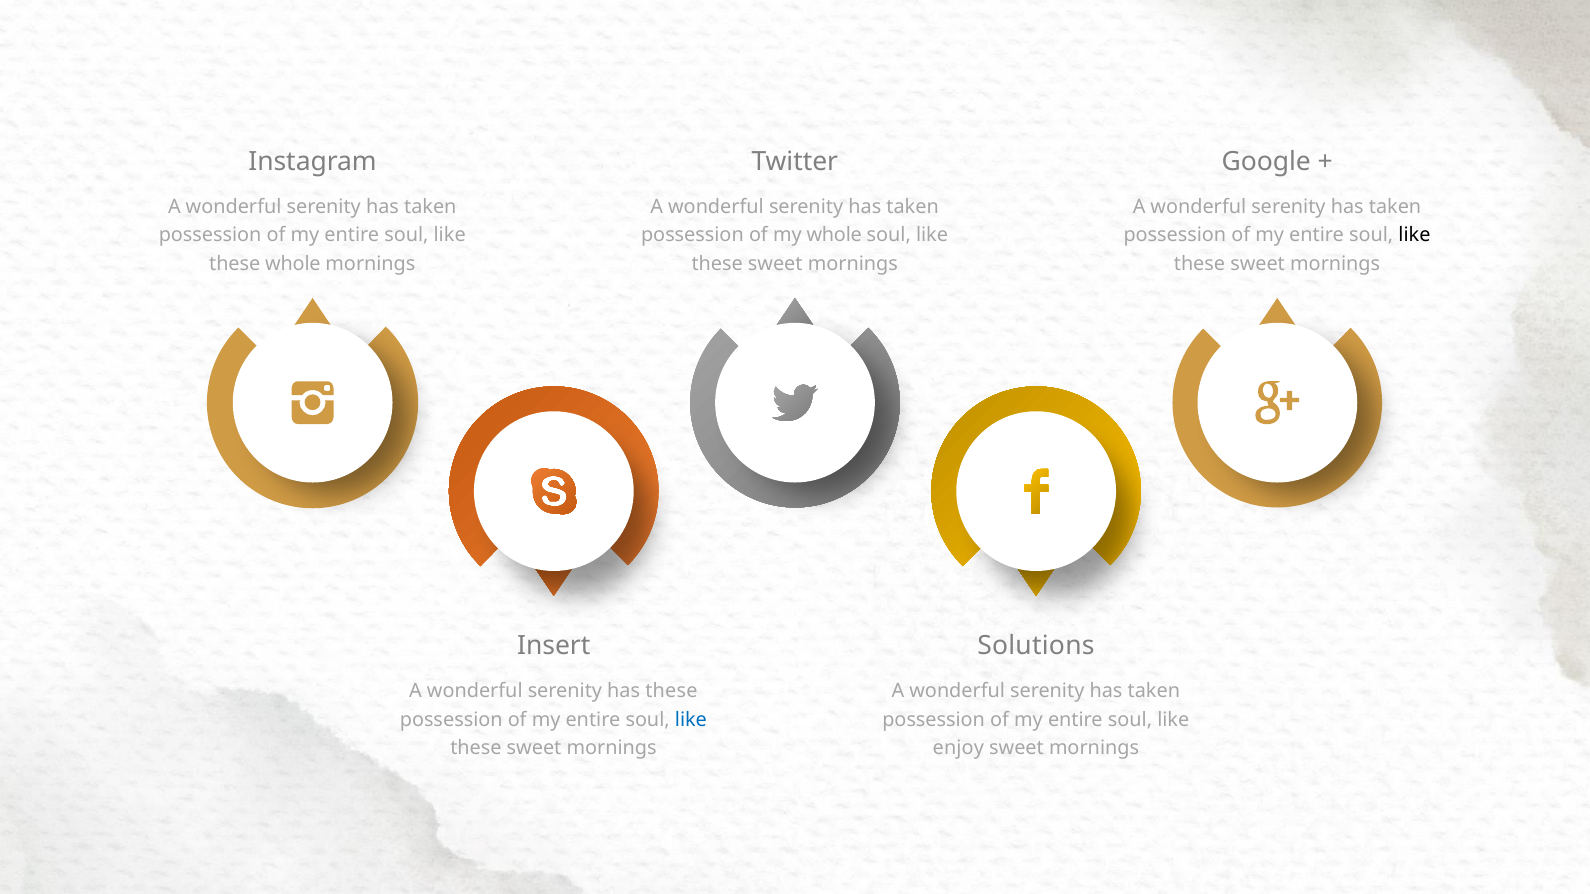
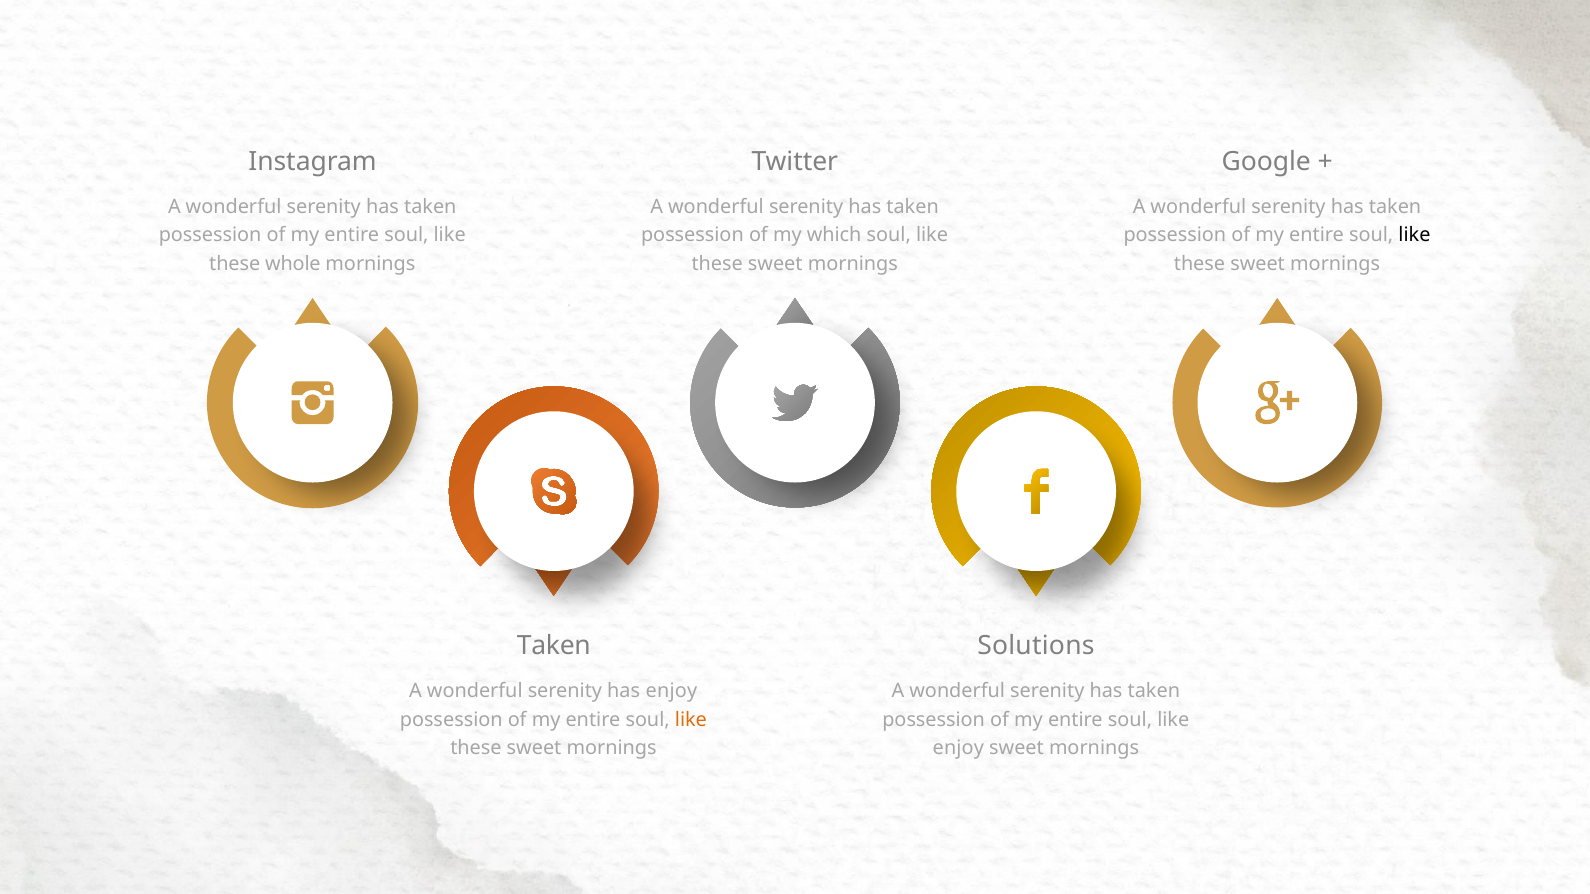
my whole: whole -> which
Insert at (554, 646): Insert -> Taken
has these: these -> enjoy
like at (691, 720) colour: blue -> orange
